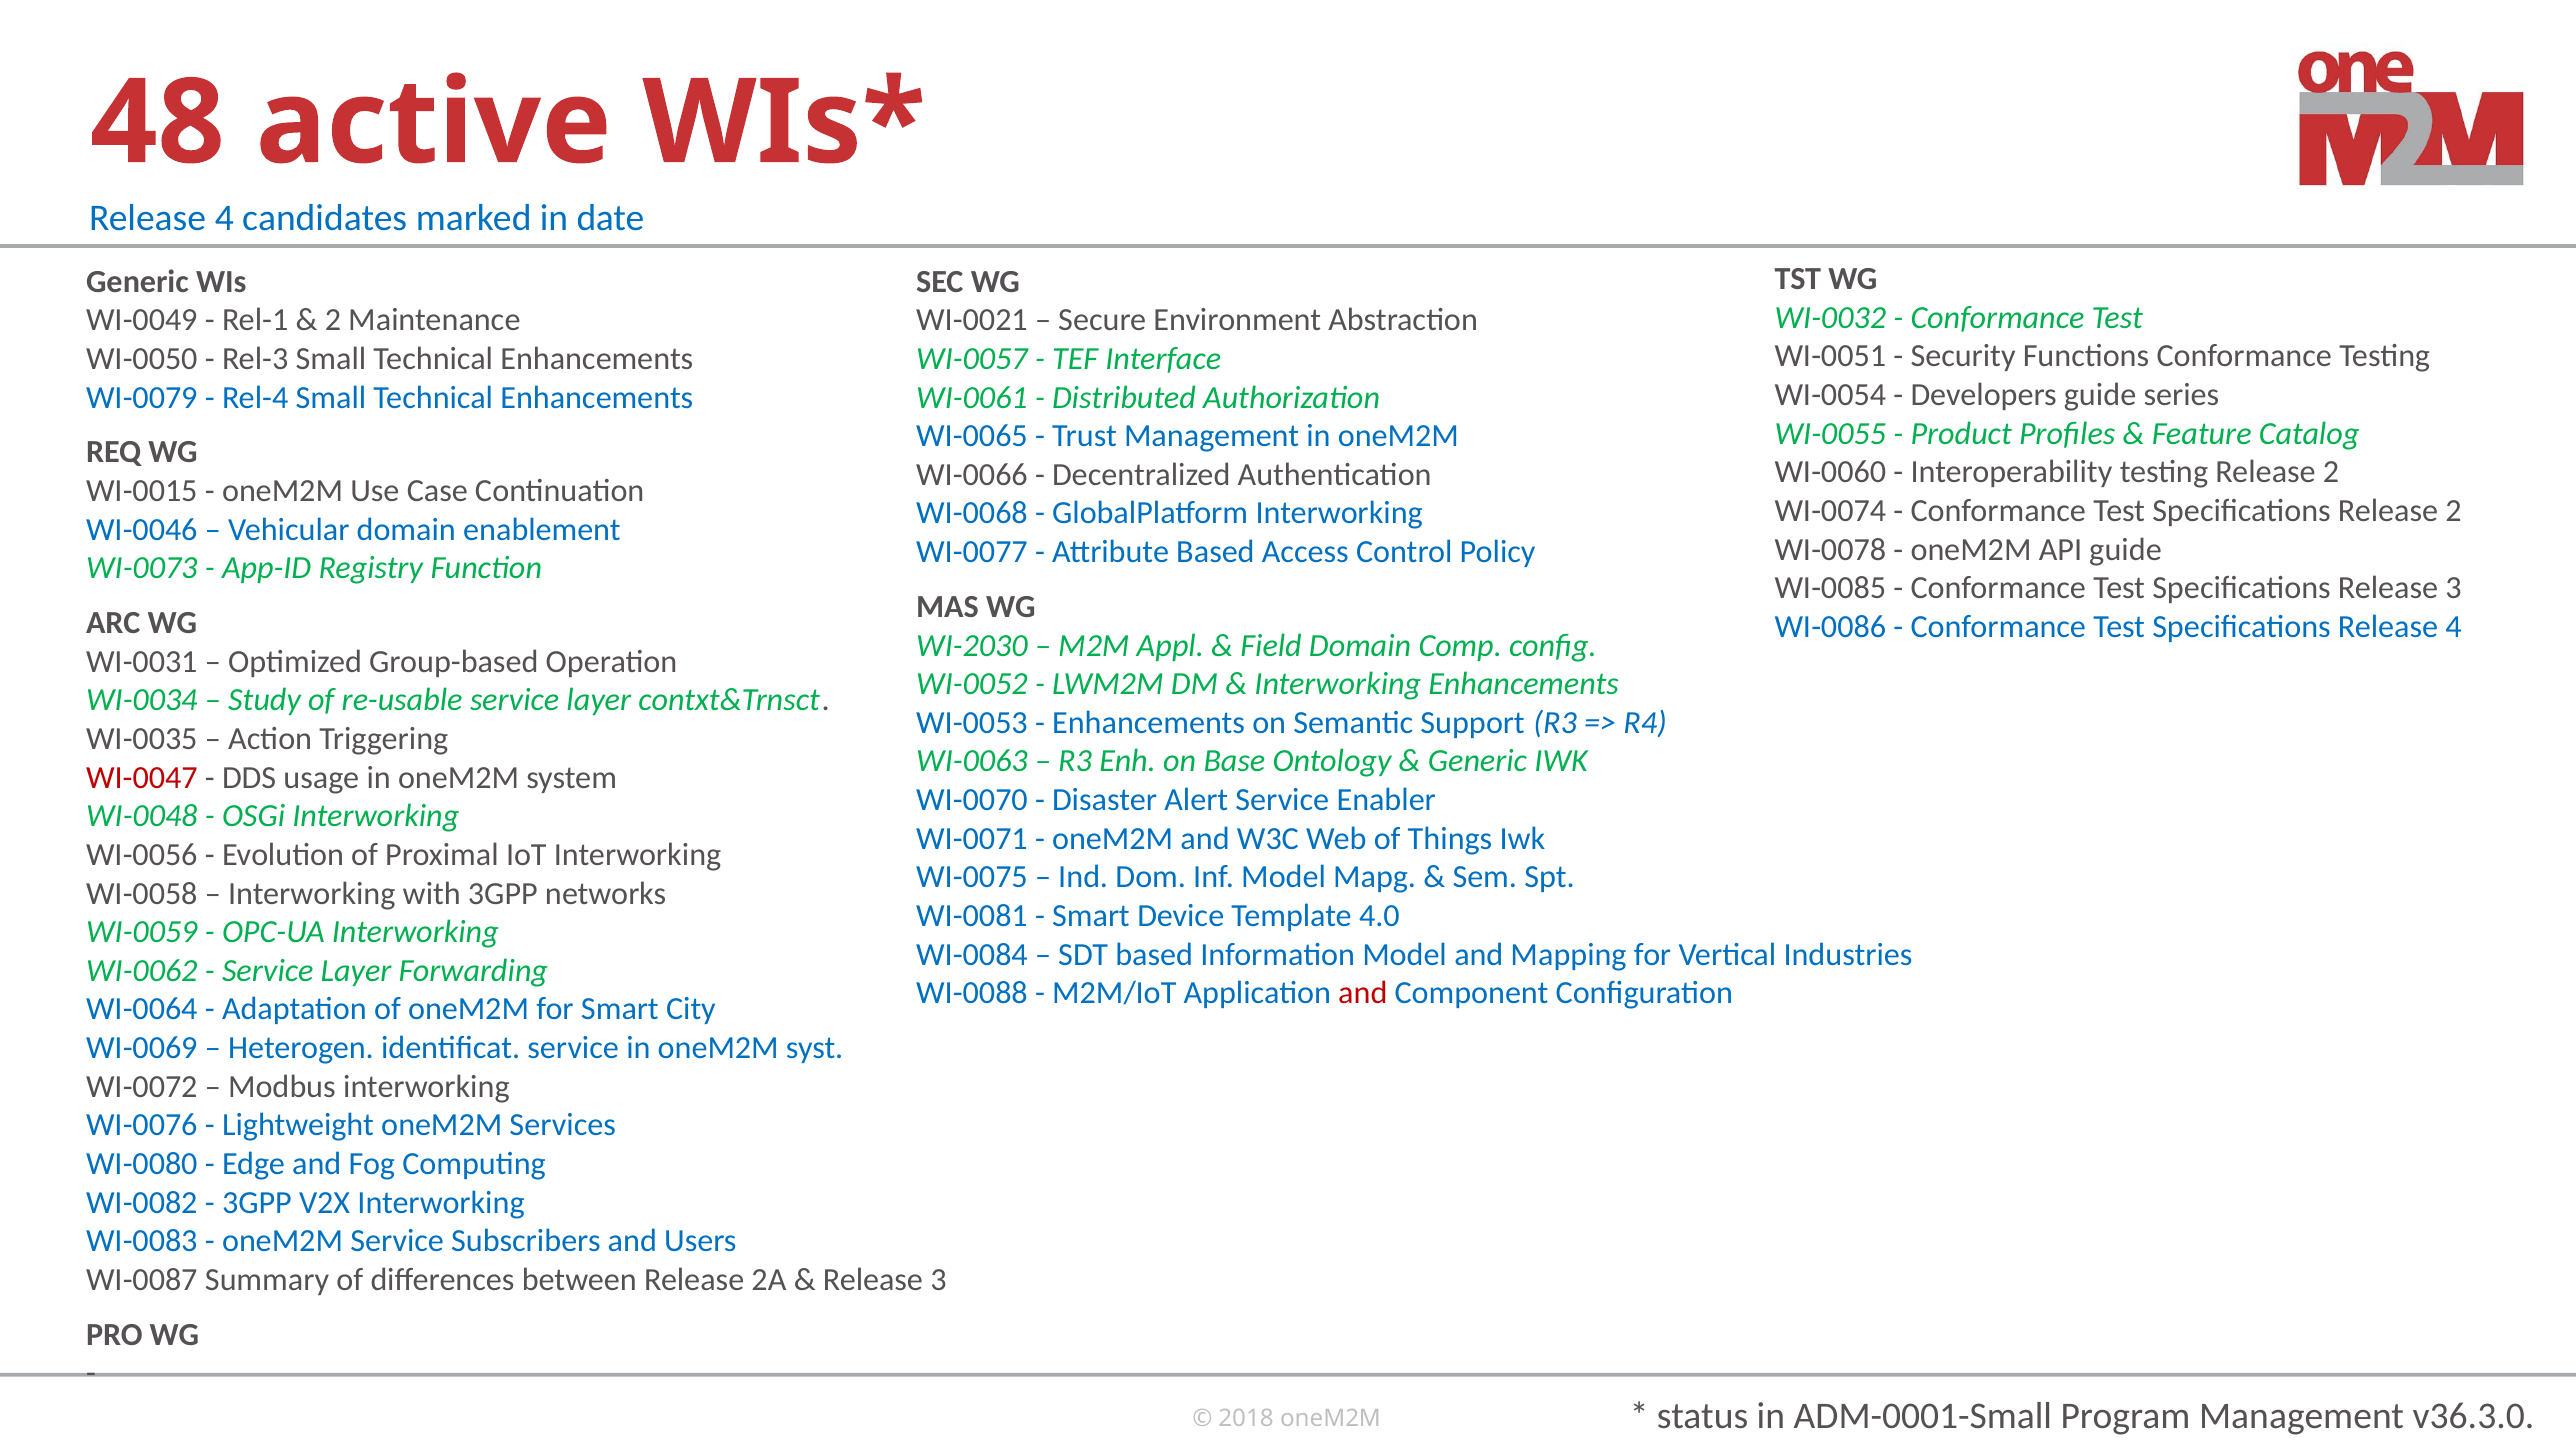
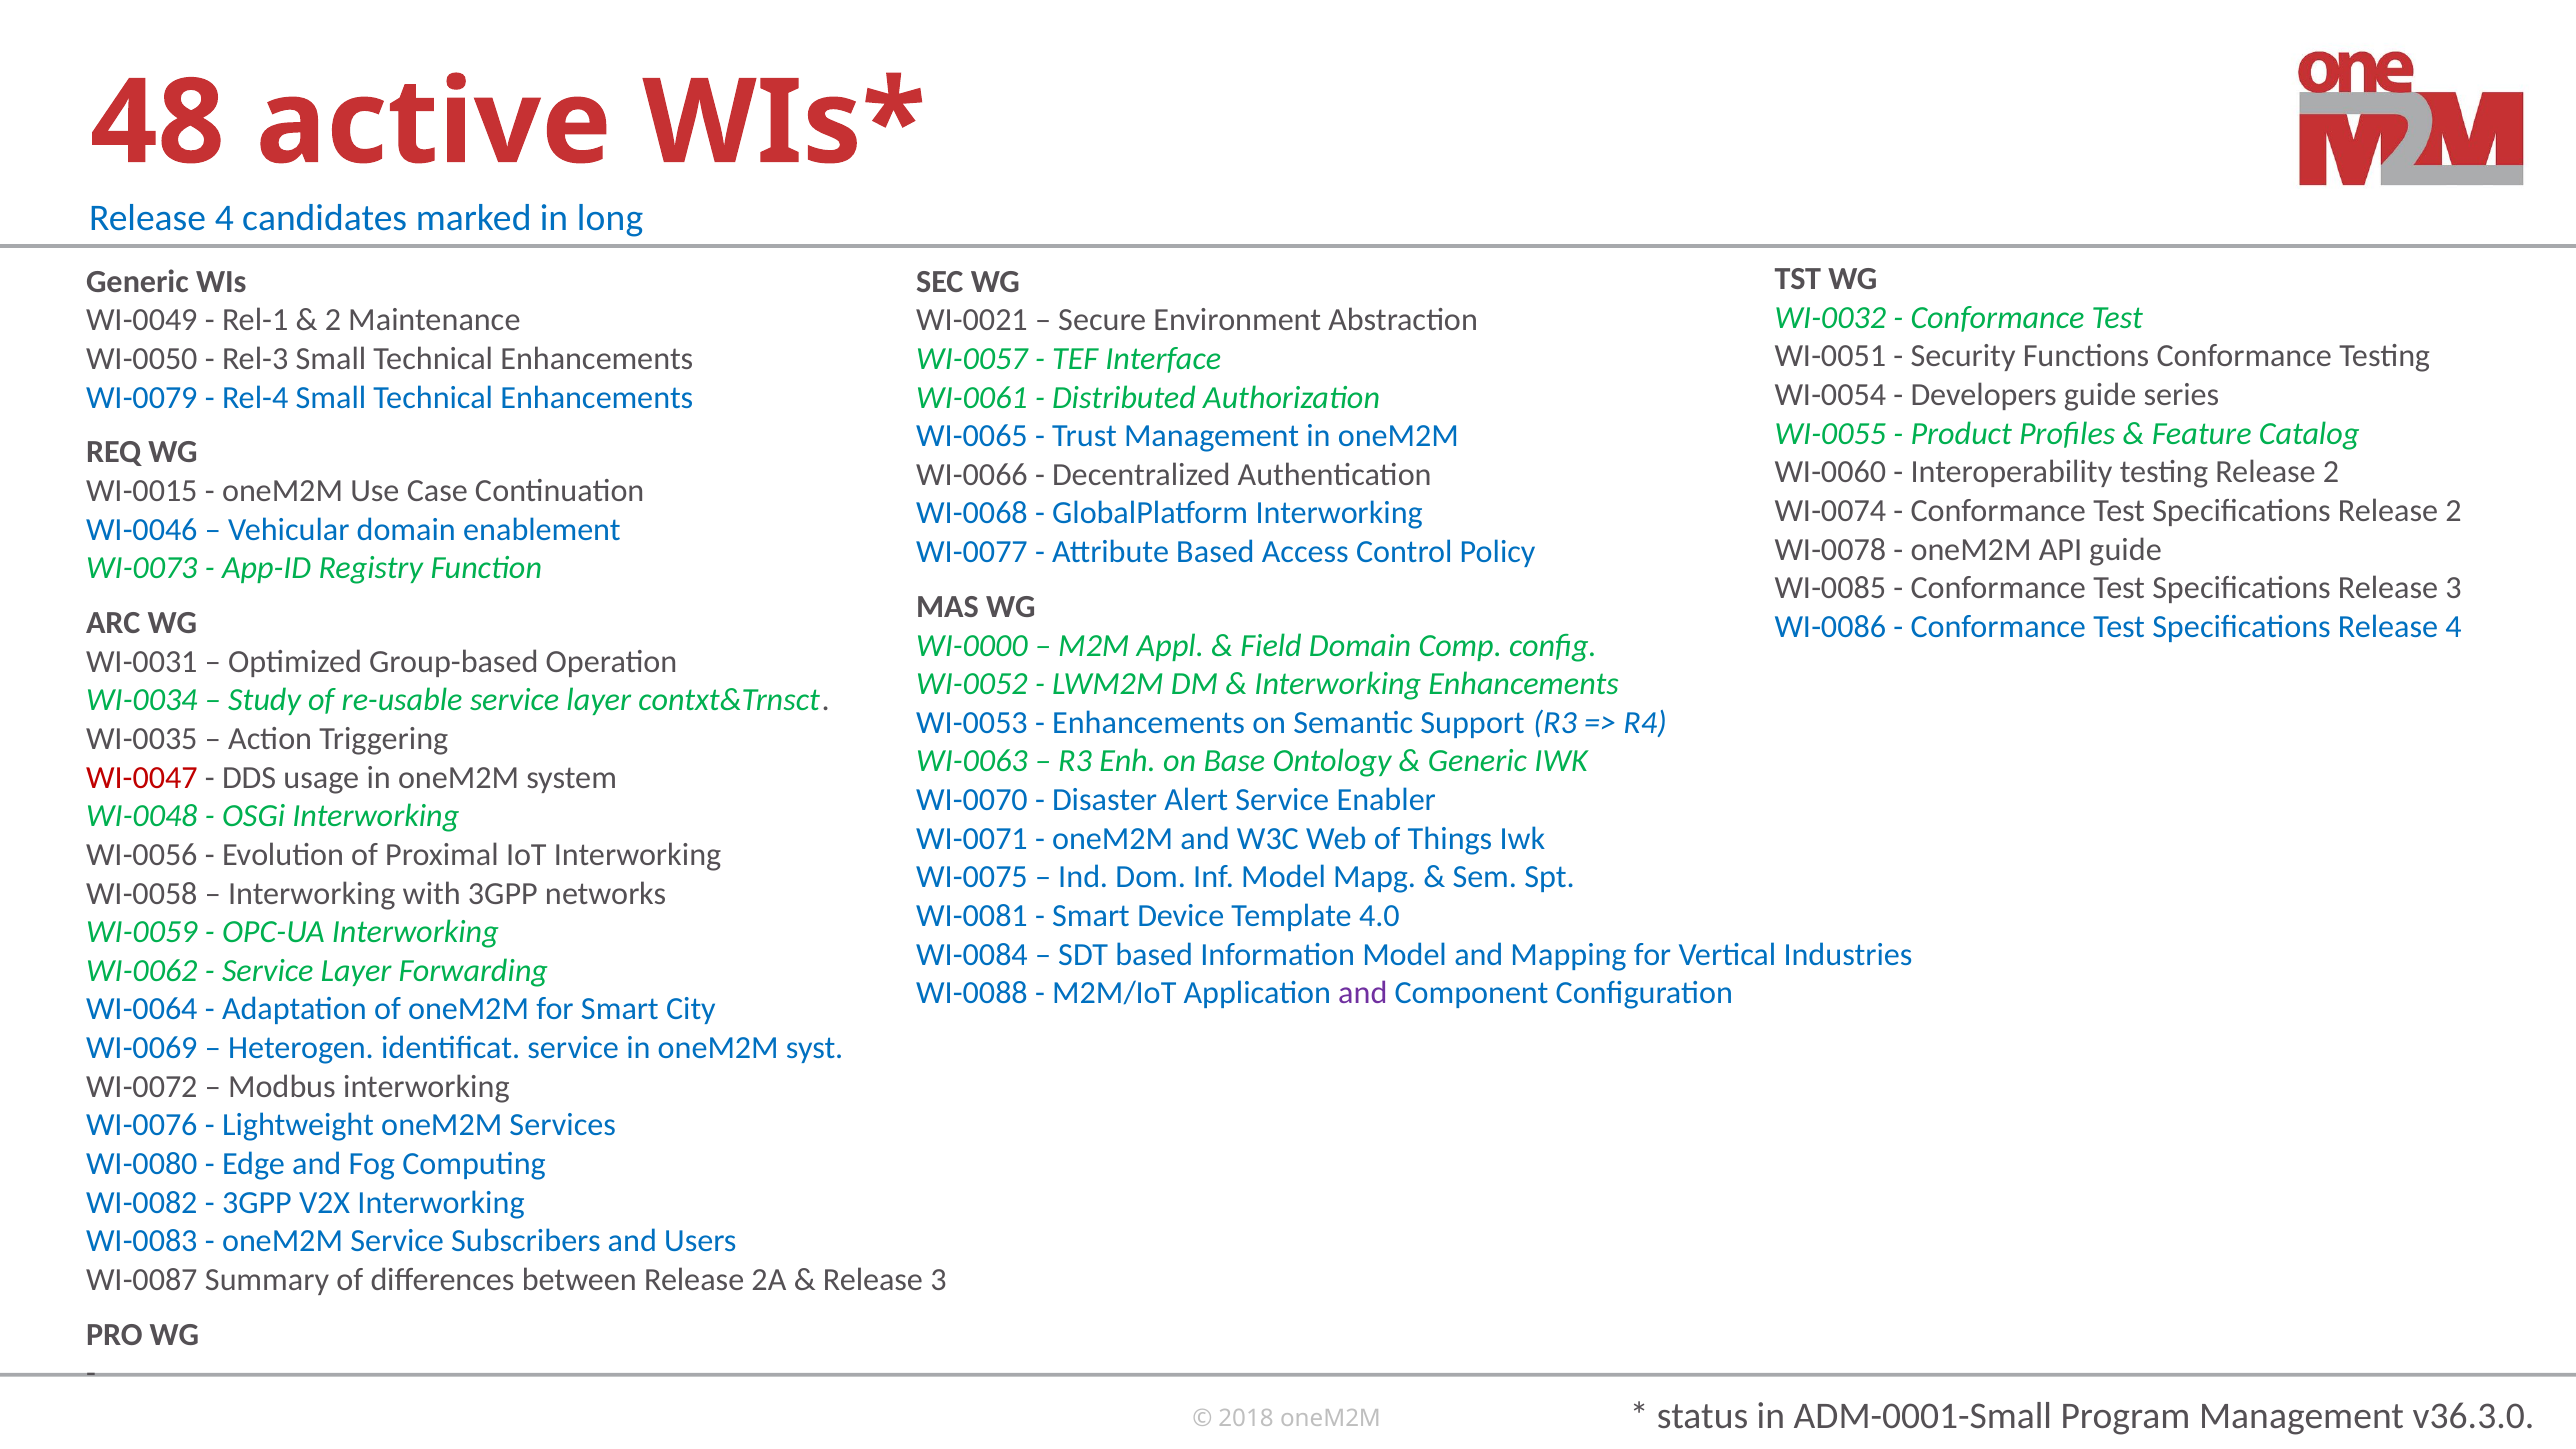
date: date -> long
WI-2030: WI-2030 -> WI-0000
and at (1363, 993) colour: red -> purple
